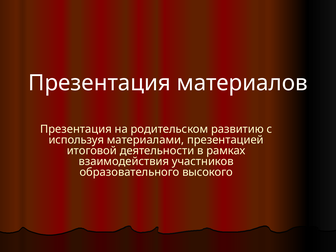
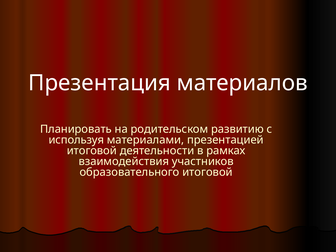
Презентация at (76, 129): Презентация -> Планировать
образовательного высокого: высокого -> итоговой
